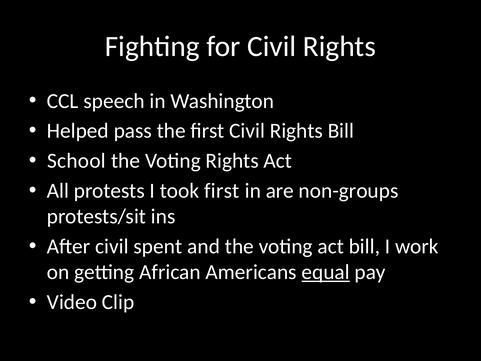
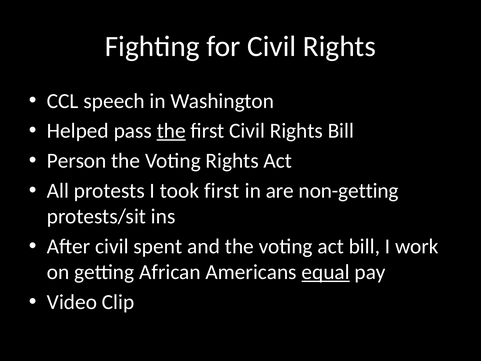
the at (171, 131) underline: none -> present
School: School -> Person
non-groups: non-groups -> non-getting
